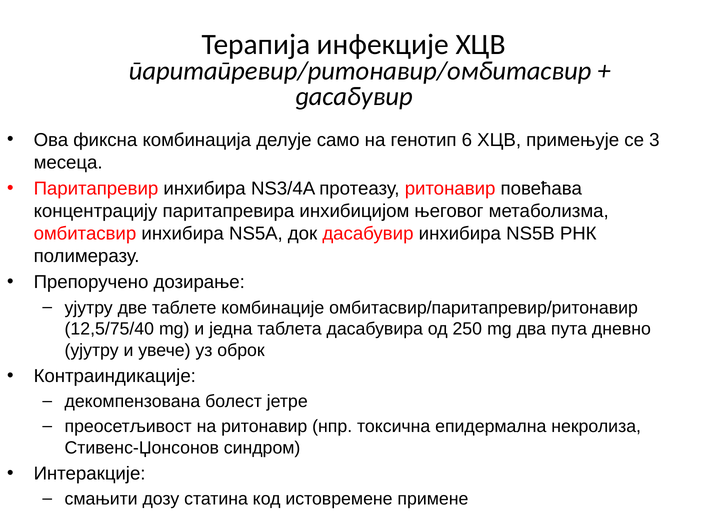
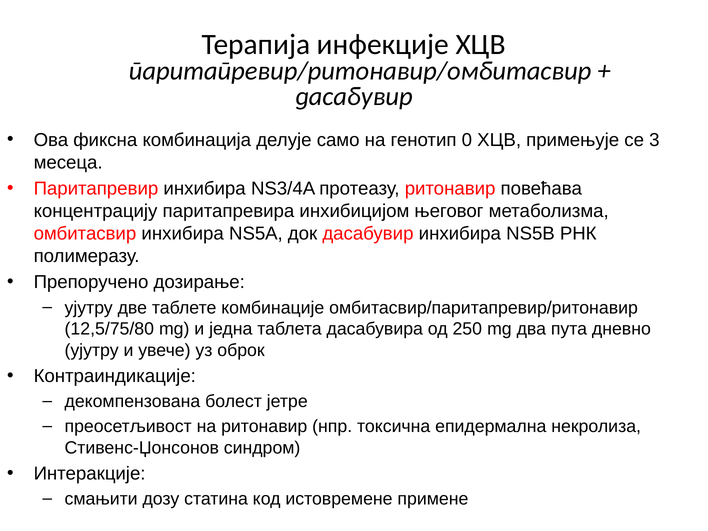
6: 6 -> 0
12,5/75/40: 12,5/75/40 -> 12,5/75/80
